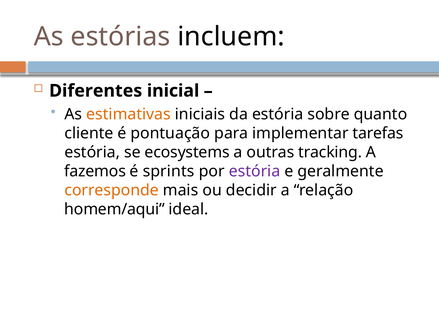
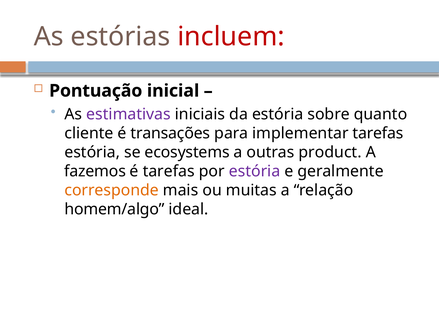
incluem colour: black -> red
Diferentes: Diferentes -> Pontuação
estimativas colour: orange -> purple
pontuação: pontuação -> transações
tracking: tracking -> product
é sprints: sprints -> tarefas
decidir: decidir -> muitas
homem/aqui: homem/aqui -> homem/algo
